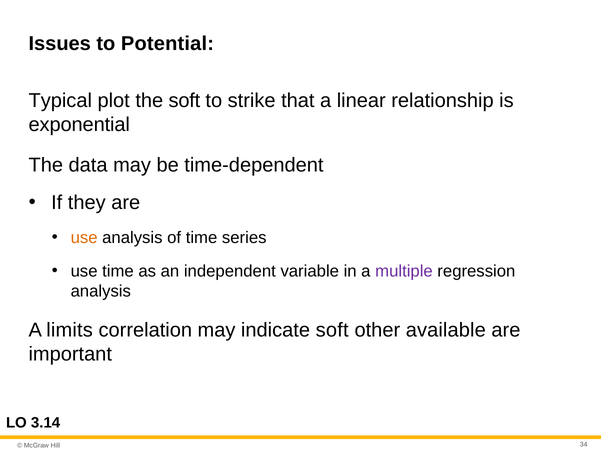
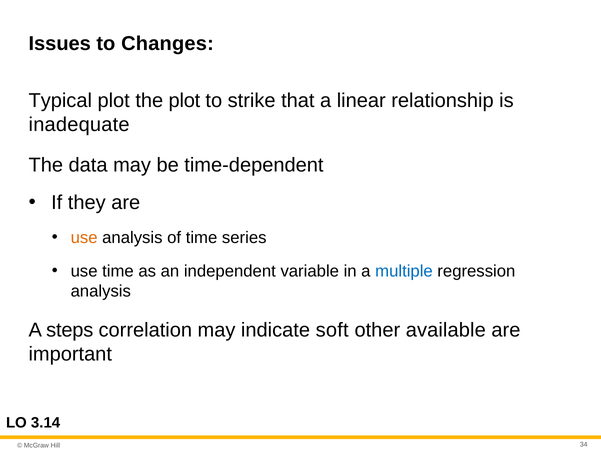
Potential: Potential -> Changes
the soft: soft -> plot
exponential: exponential -> inadequate
multiple colour: purple -> blue
limits: limits -> steps
